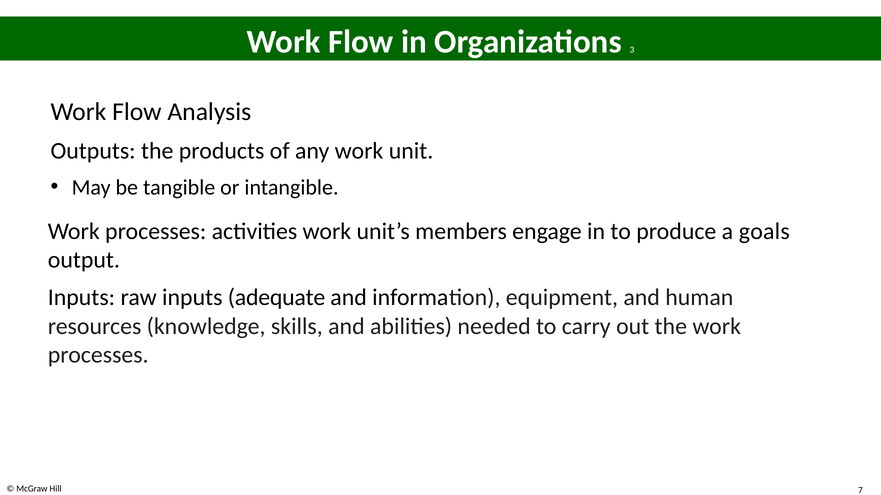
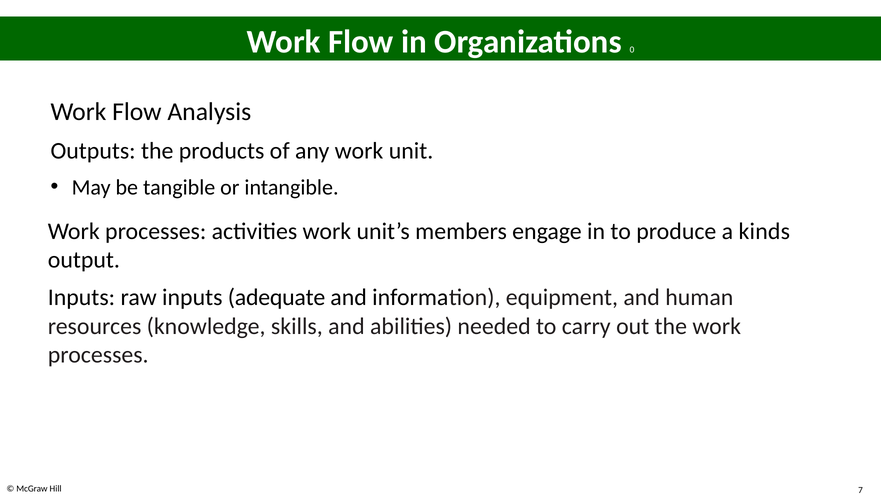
3: 3 -> 0
goals: goals -> kinds
